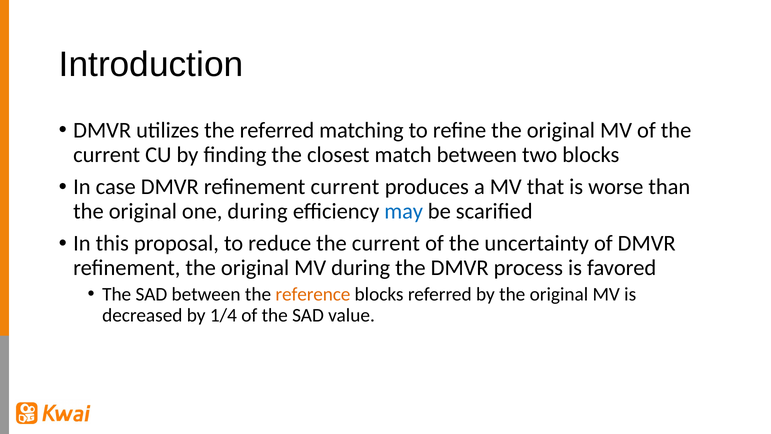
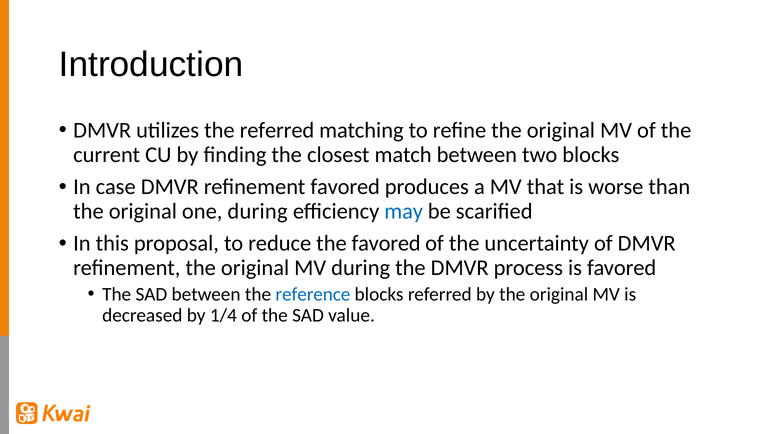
refinement current: current -> favored
reduce the current: current -> favored
reference colour: orange -> blue
